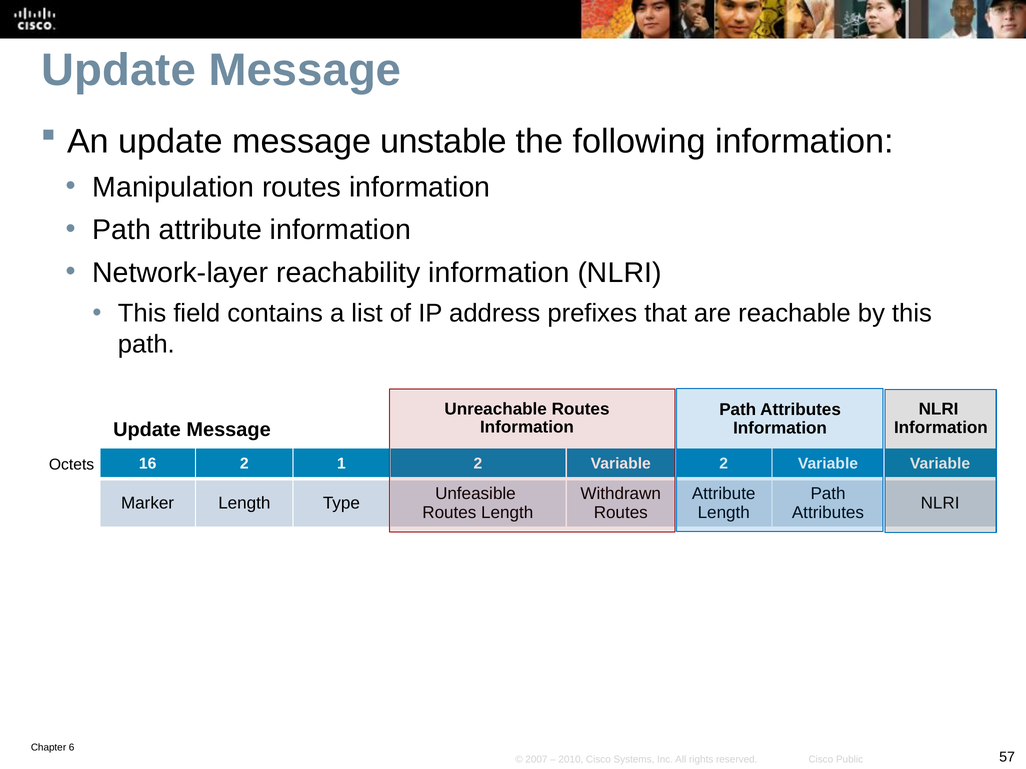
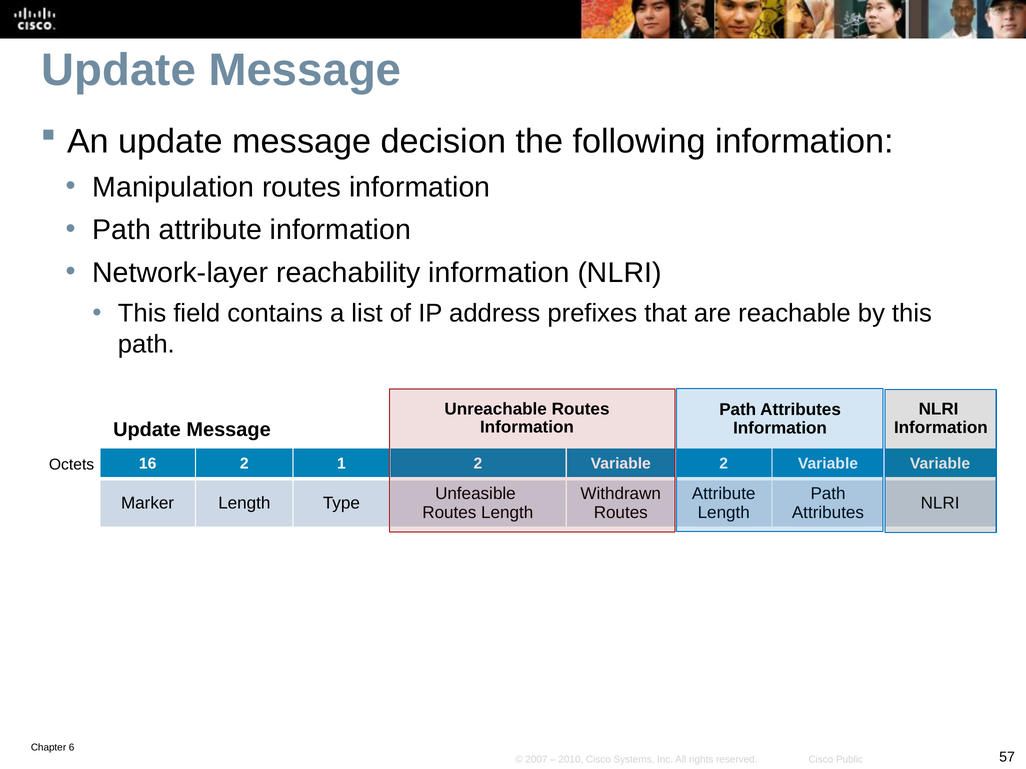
unstable: unstable -> decision
